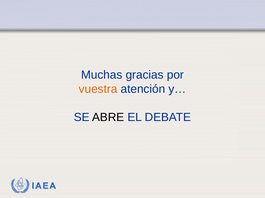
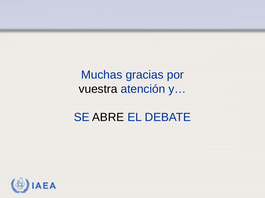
vuestra colour: orange -> black
